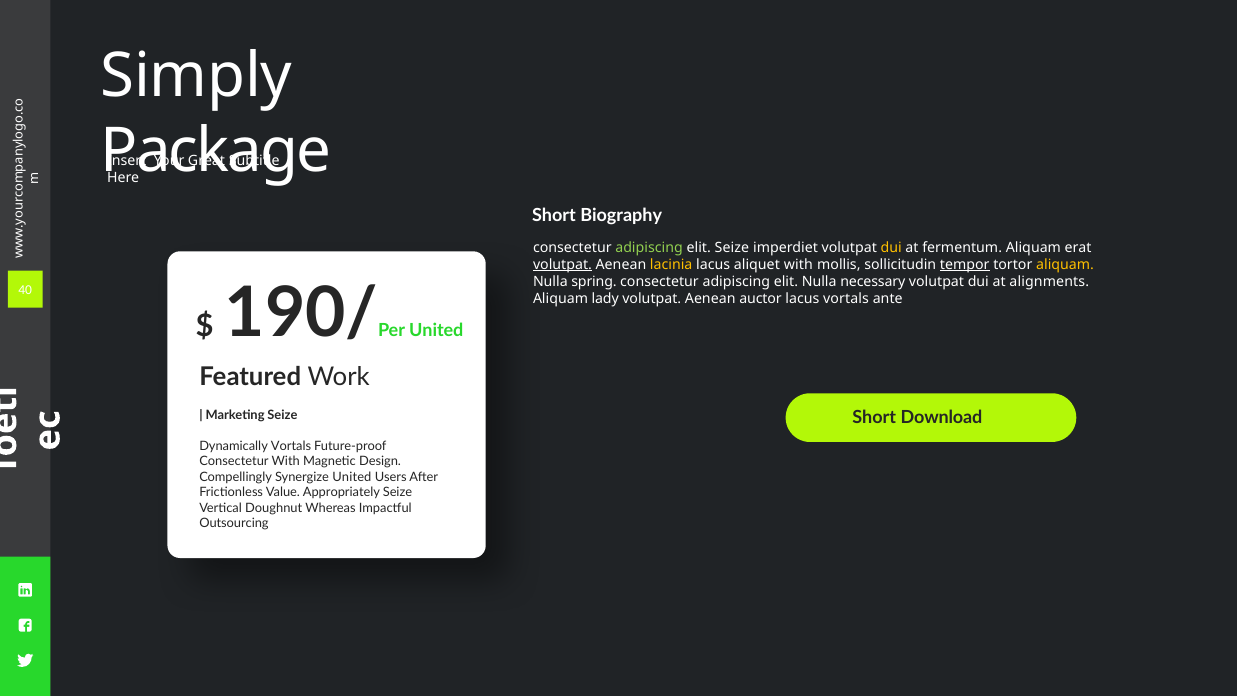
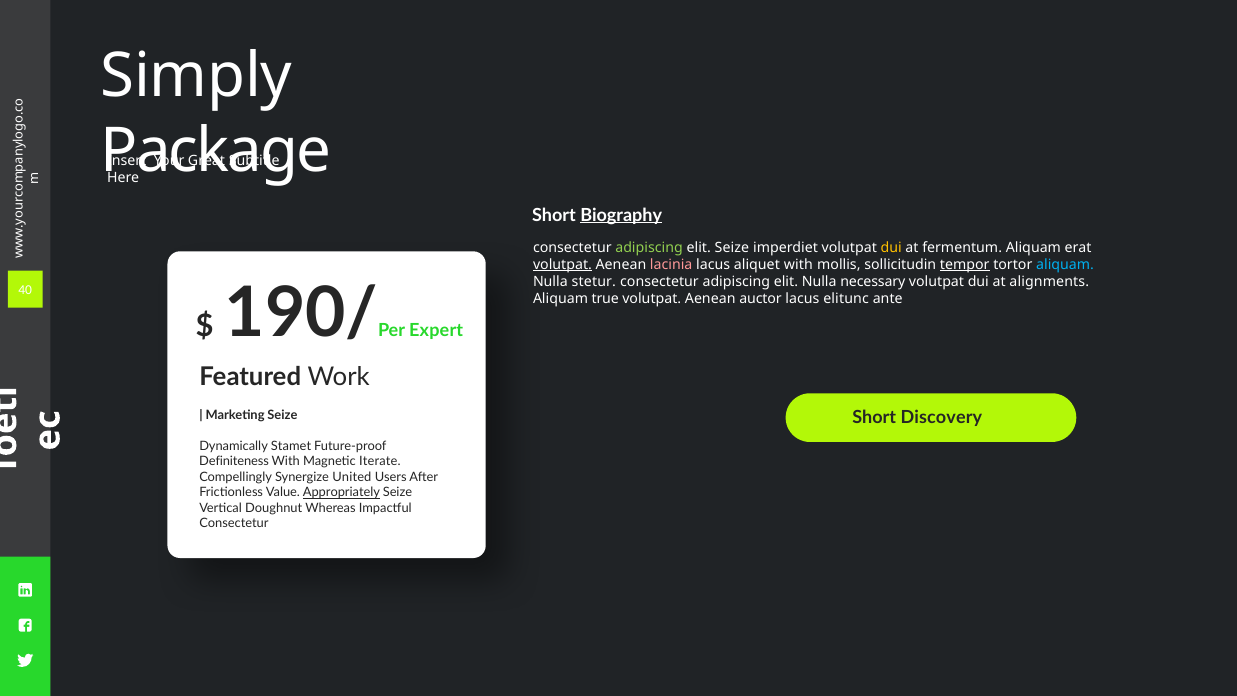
Biography underline: none -> present
lacinia colour: yellow -> pink
aliquam at (1065, 265) colour: yellow -> light blue
spring: spring -> stetur
lady: lady -> true
lacus vortals: vortals -> elitunc
United at (436, 330): United -> Expert
Download: Download -> Discovery
Dynamically Vortals: Vortals -> Stamet
Consectetur at (234, 461): Consectetur -> Definiteness
Design: Design -> Iterate
Appropriately underline: none -> present
Outsourcing at (234, 523): Outsourcing -> Consectetur
